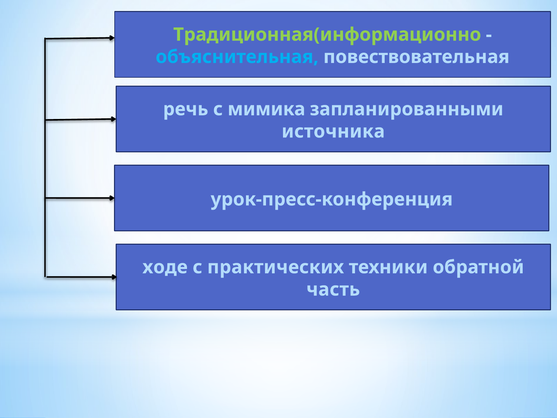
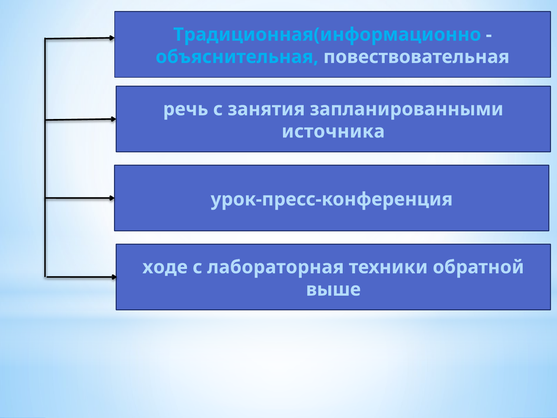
Традиционная(информационно colour: light green -> light blue
мимика: мимика -> занятия
практических: практических -> лабораторная
часть: часть -> выше
